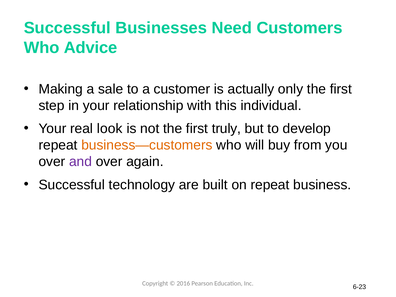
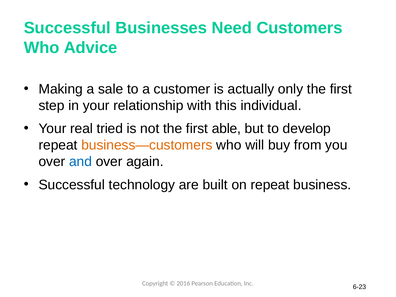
look: look -> tried
truly: truly -> able
and colour: purple -> blue
